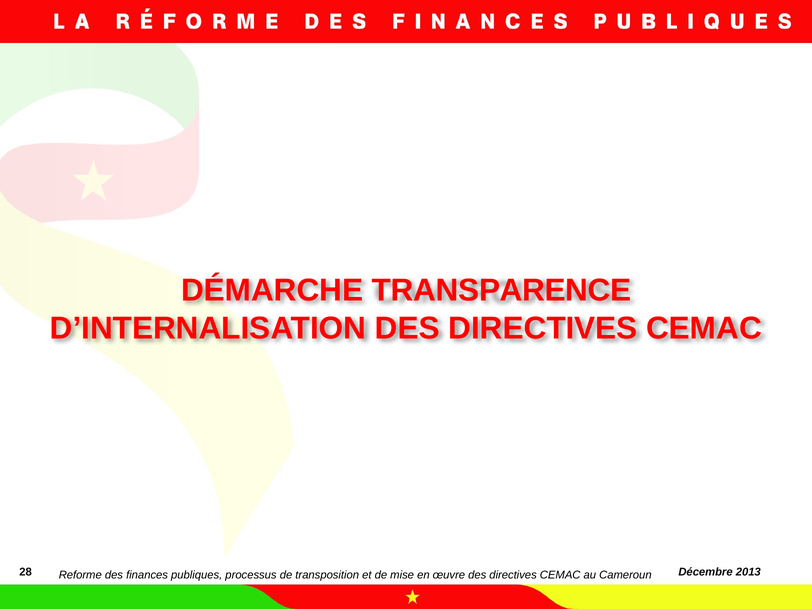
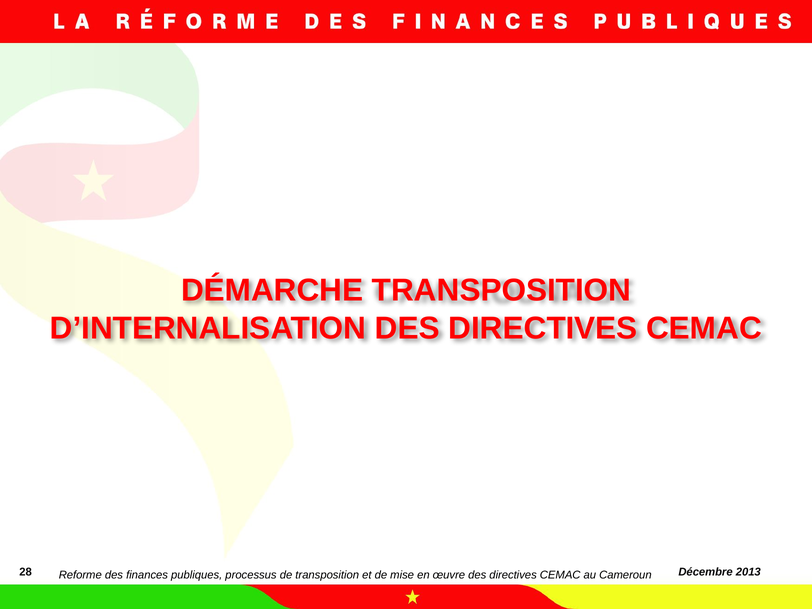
DÉMARCHE TRANSPARENCE: TRANSPARENCE -> TRANSPOSITION
